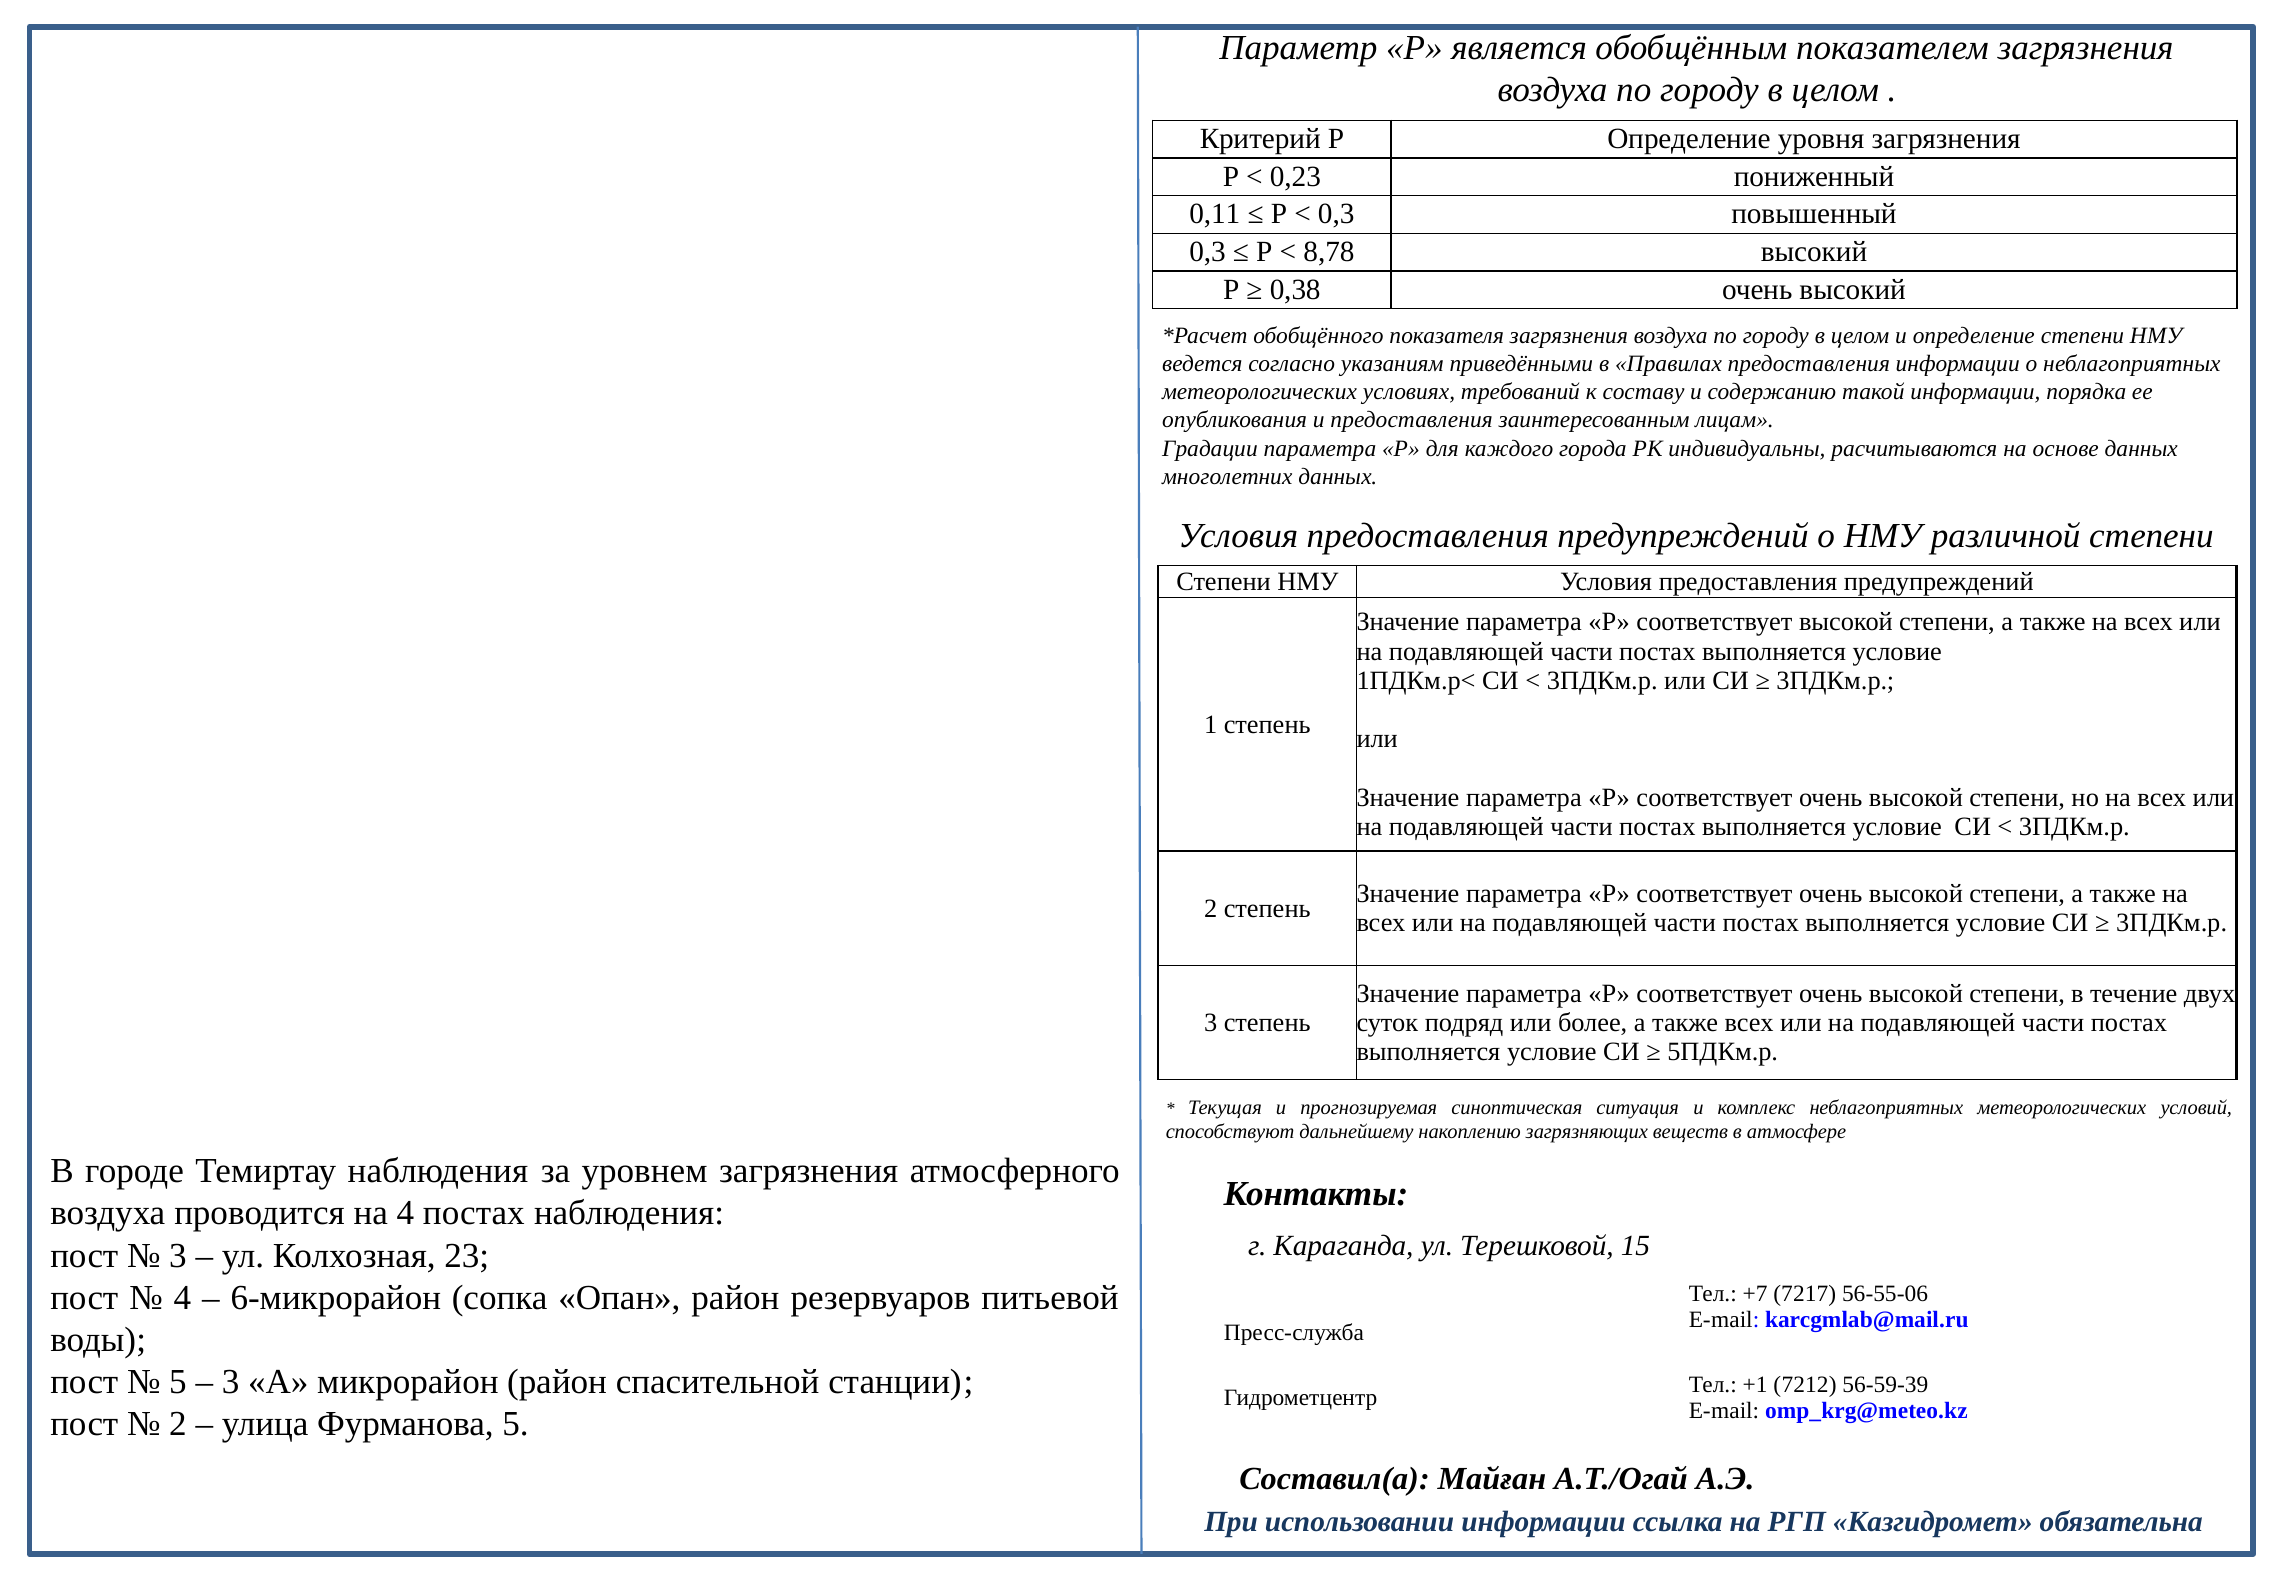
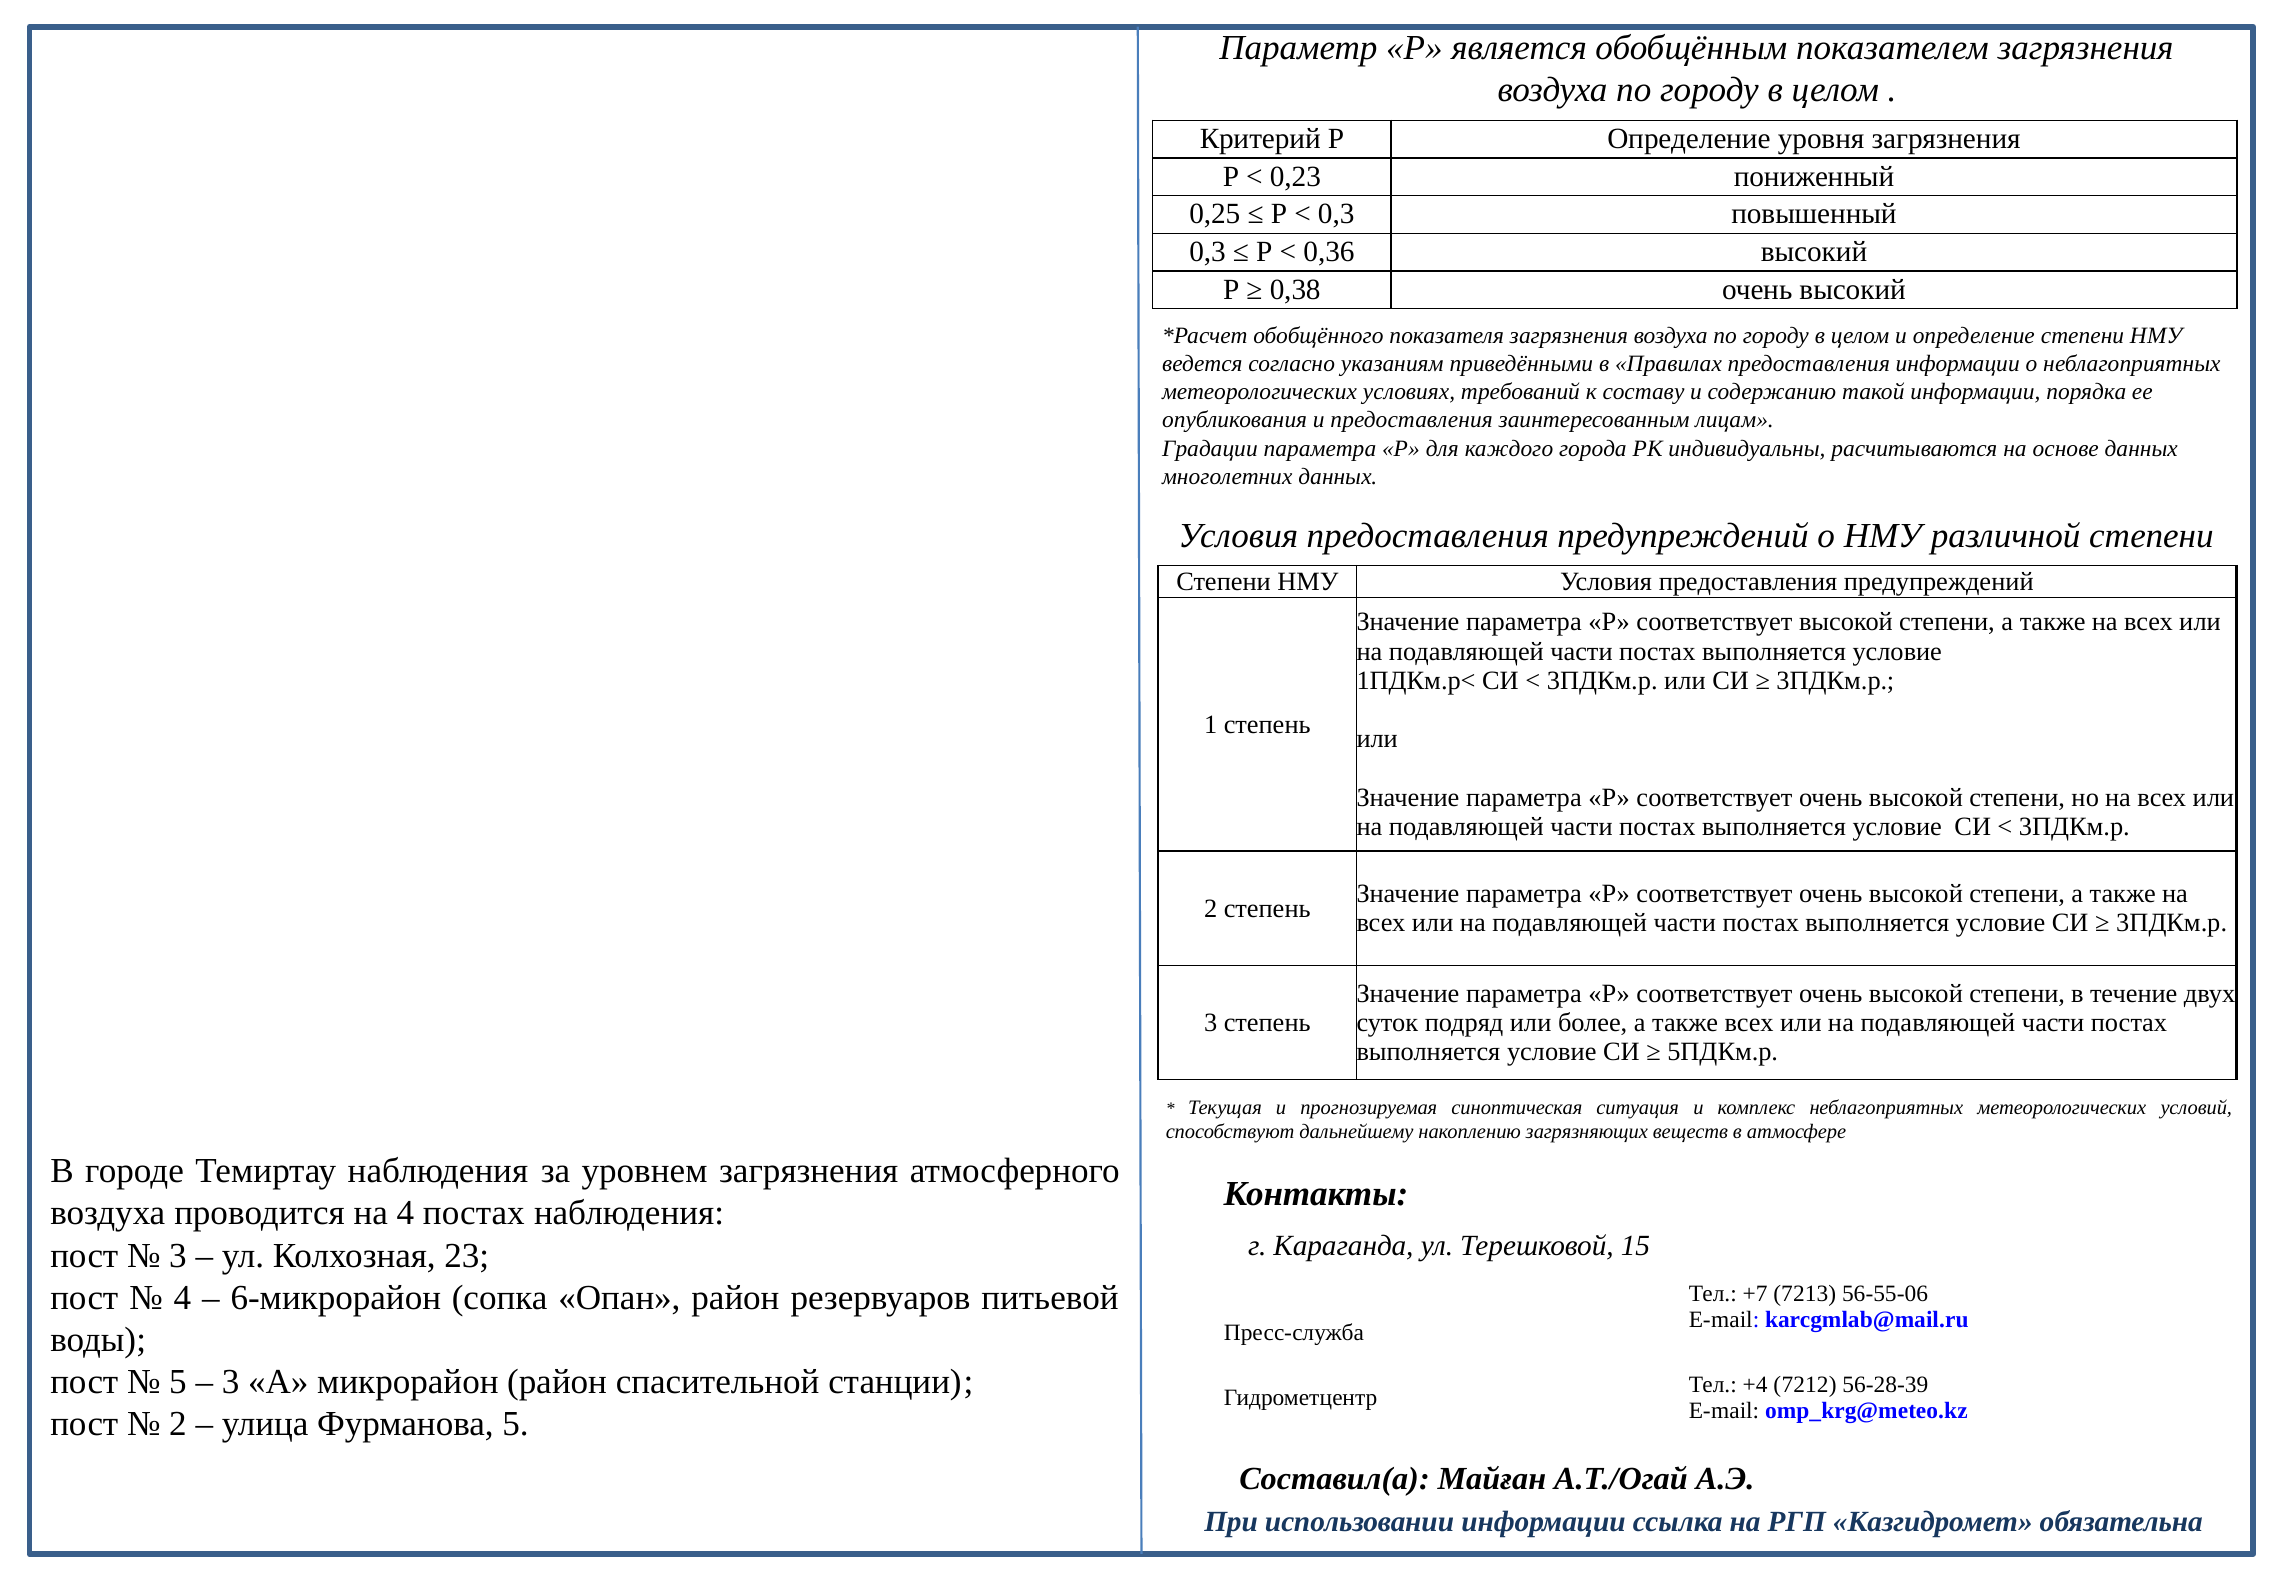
0,11: 0,11 -> 0,25
8,78: 8,78 -> 0,36
7217: 7217 -> 7213
+1: +1 -> +4
56-59-39: 56-59-39 -> 56-28-39
